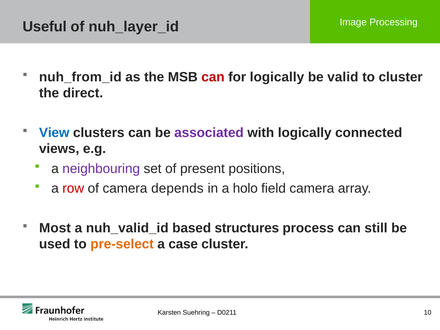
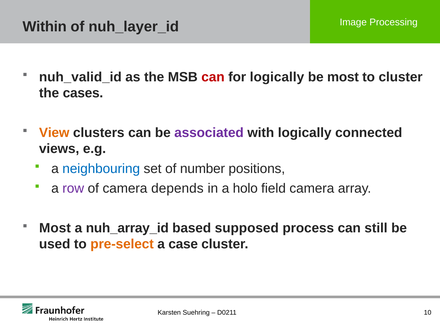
Useful: Useful -> Within
nuh_from_id: nuh_from_id -> nuh_valid_id
be valid: valid -> most
direct: direct -> cases
View colour: blue -> orange
neighbouring colour: purple -> blue
present: present -> number
row colour: red -> purple
nuh_valid_id: nuh_valid_id -> nuh_array_id
structures: structures -> supposed
